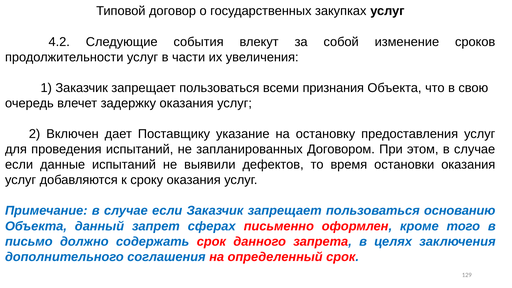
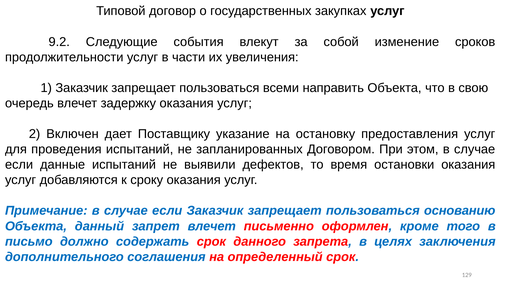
4.2: 4.2 -> 9.2
признания: признания -> направить
запрет сферах: сферах -> влечет
